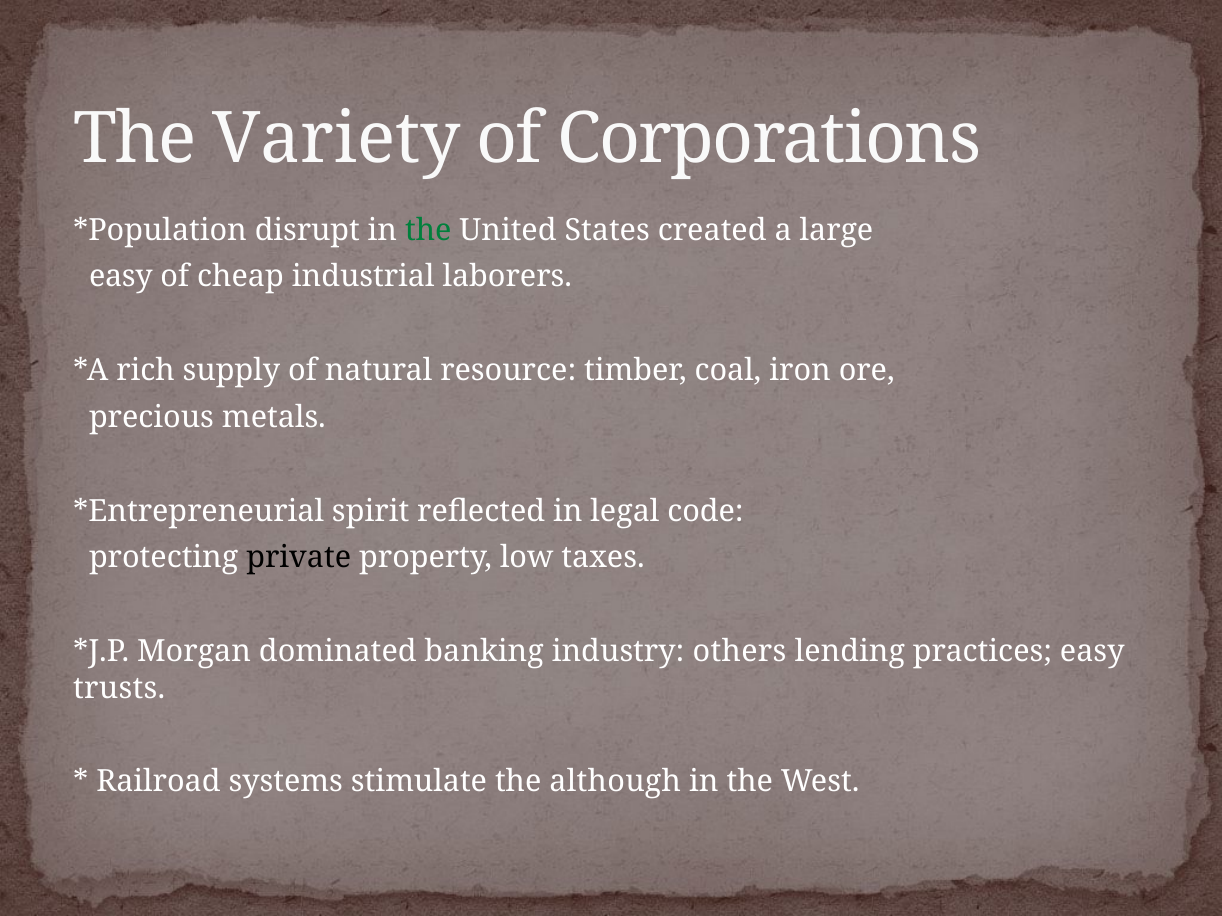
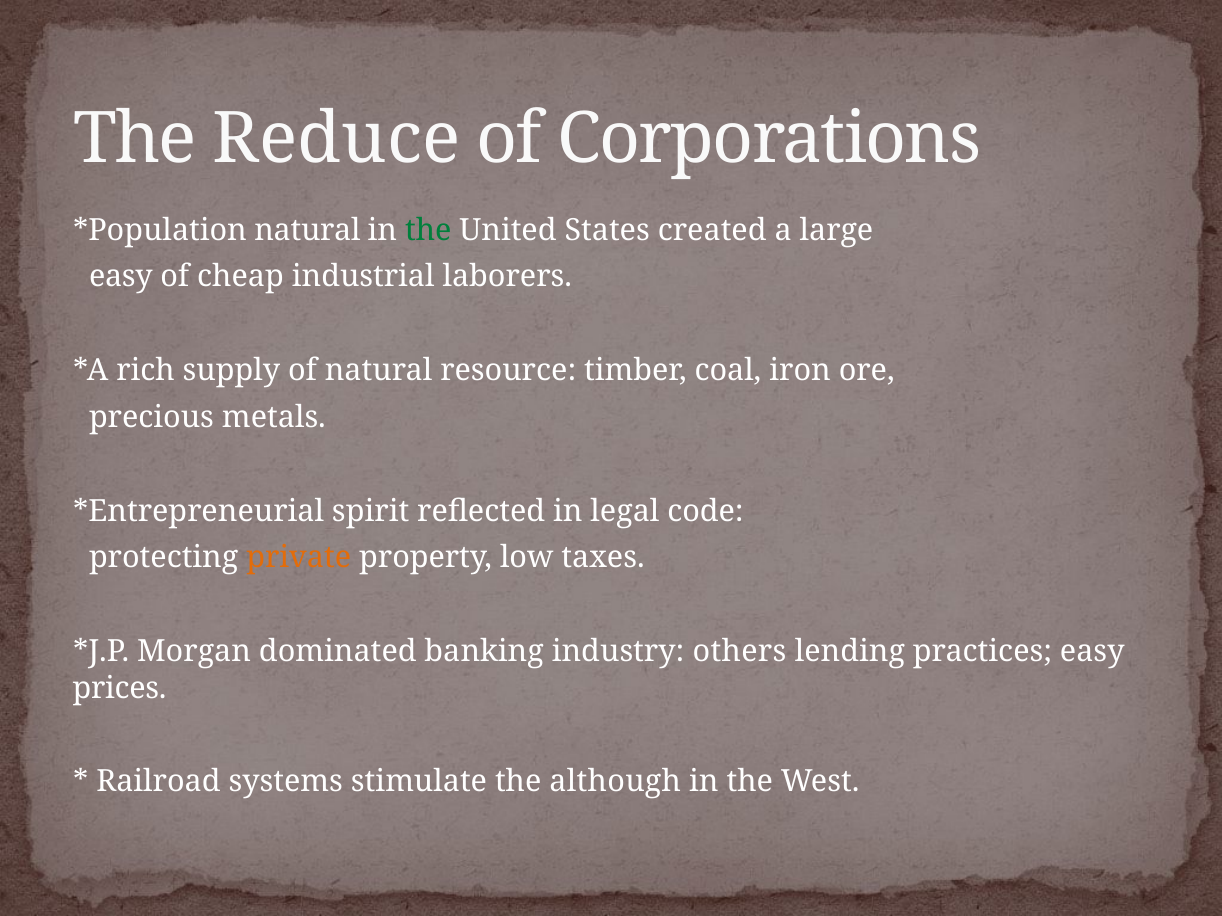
Variety: Variety -> Reduce
disrupt at (307, 230): disrupt -> natural
private colour: black -> orange
trusts: trusts -> prices
